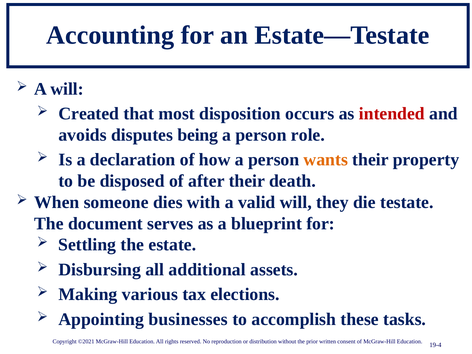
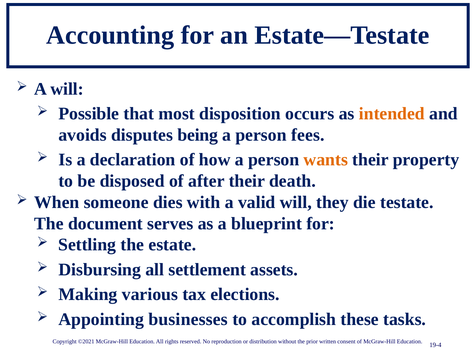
Created: Created -> Possible
intended colour: red -> orange
role: role -> fees
additional: additional -> settlement
